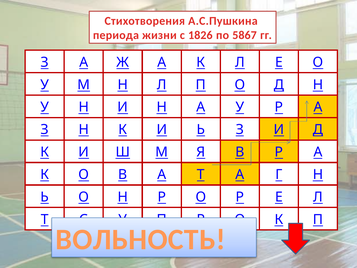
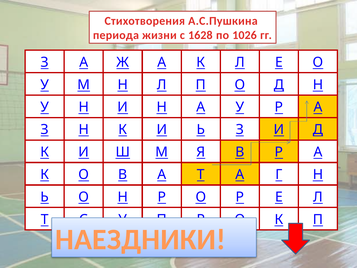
1826: 1826 -> 1628
5867: 5867 -> 1026
ВОЛЬНОСТЬ: ВОЛЬНОСТЬ -> НАЕЗДНИКИ
